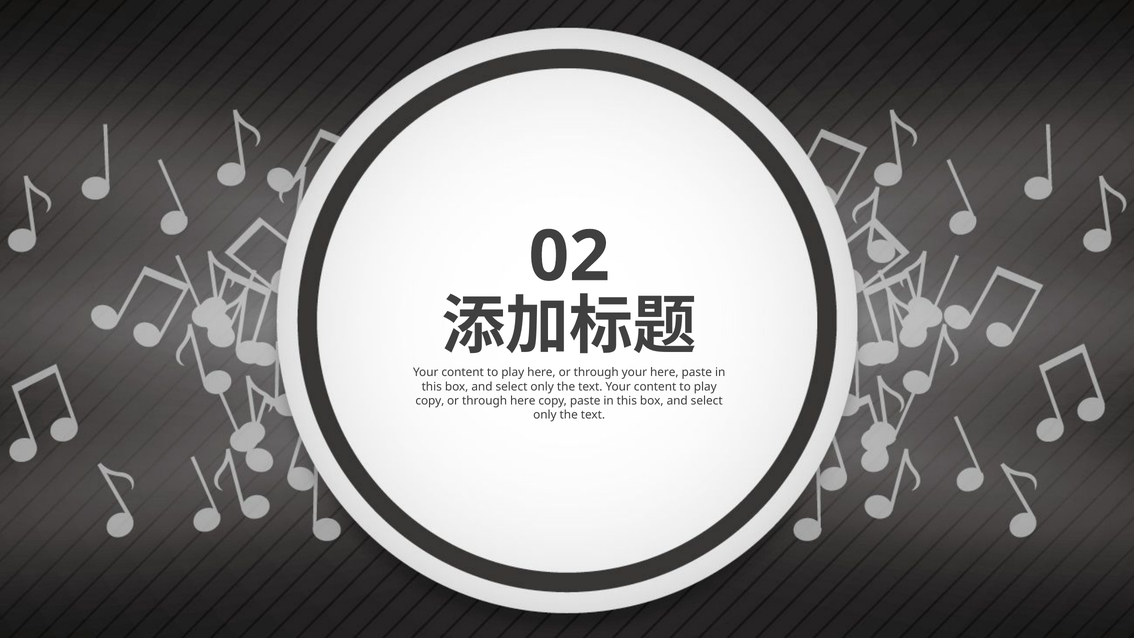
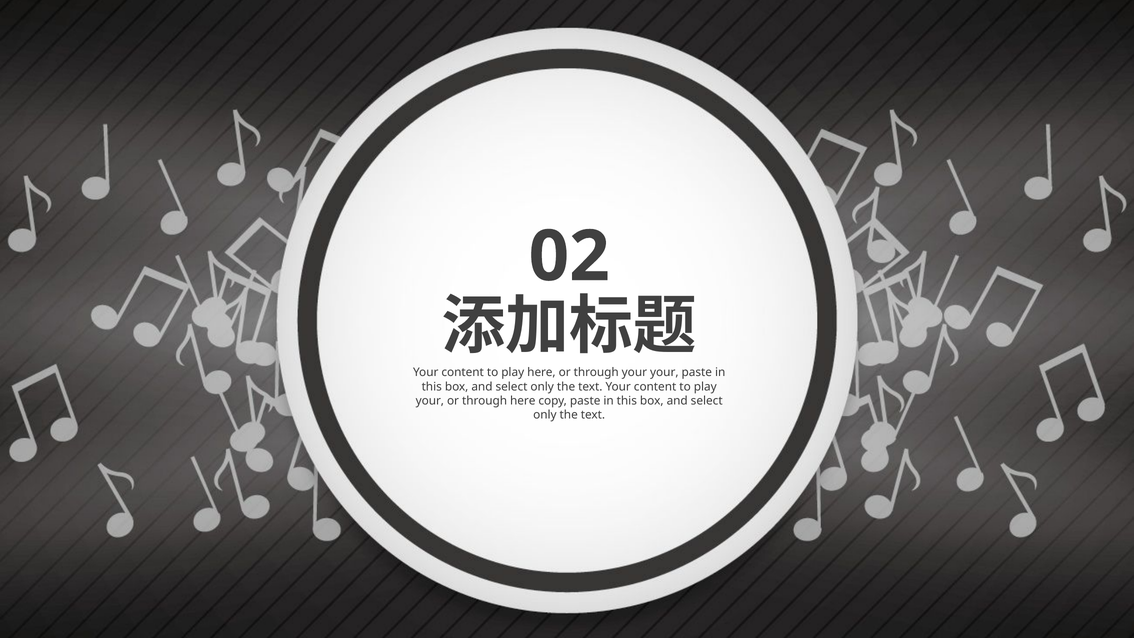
your here: here -> your
copy at (430, 401): copy -> your
